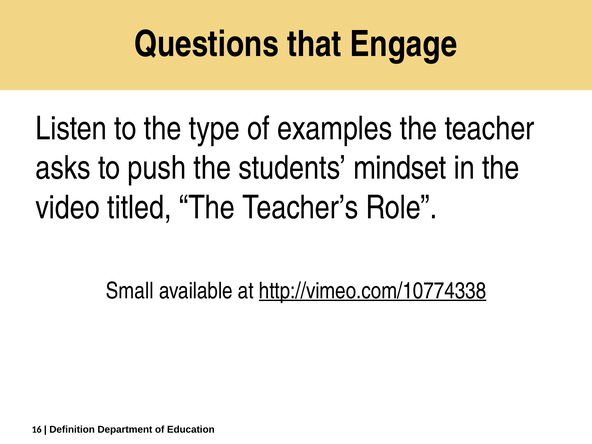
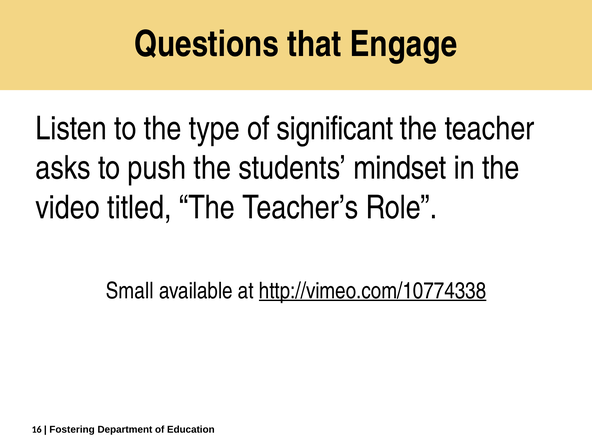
examples: examples -> significant
Definition: Definition -> Fostering
